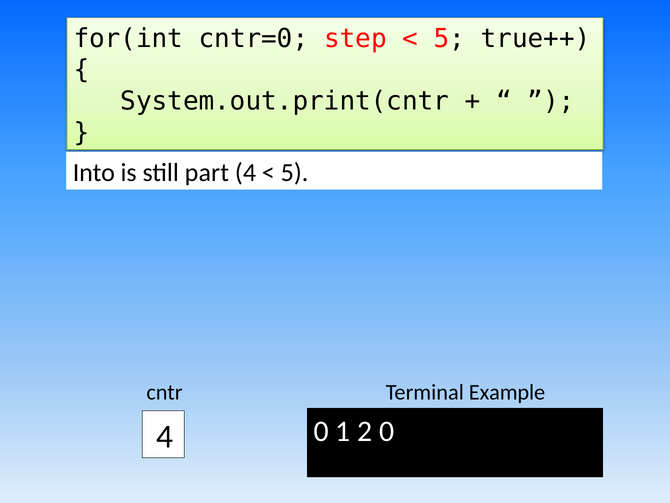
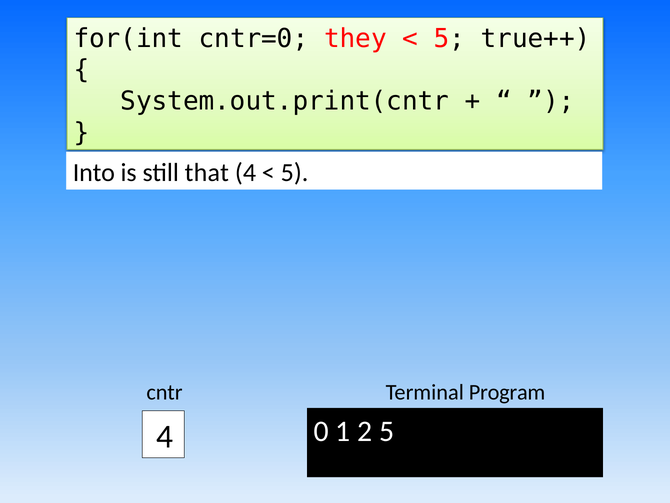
step: step -> they
part: part -> that
Example: Example -> Program
2 0: 0 -> 5
